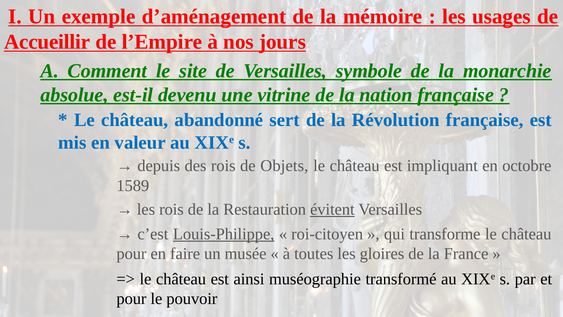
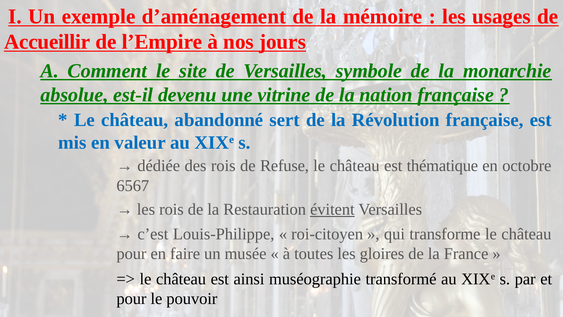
depuis: depuis -> dédiée
Objets: Objets -> Refuse
impliquant: impliquant -> thématique
1589: 1589 -> 6567
Louis-Philippe underline: present -> none
